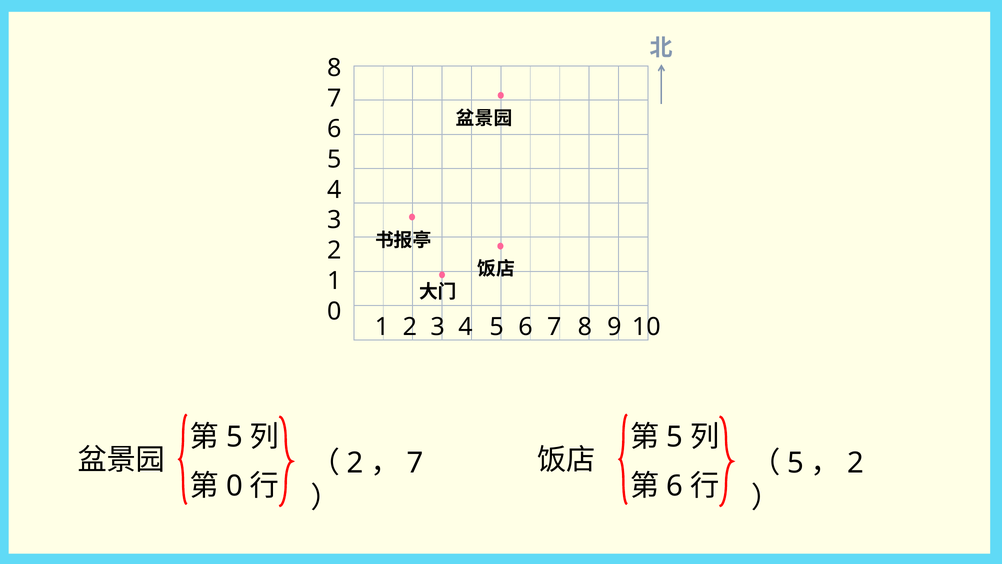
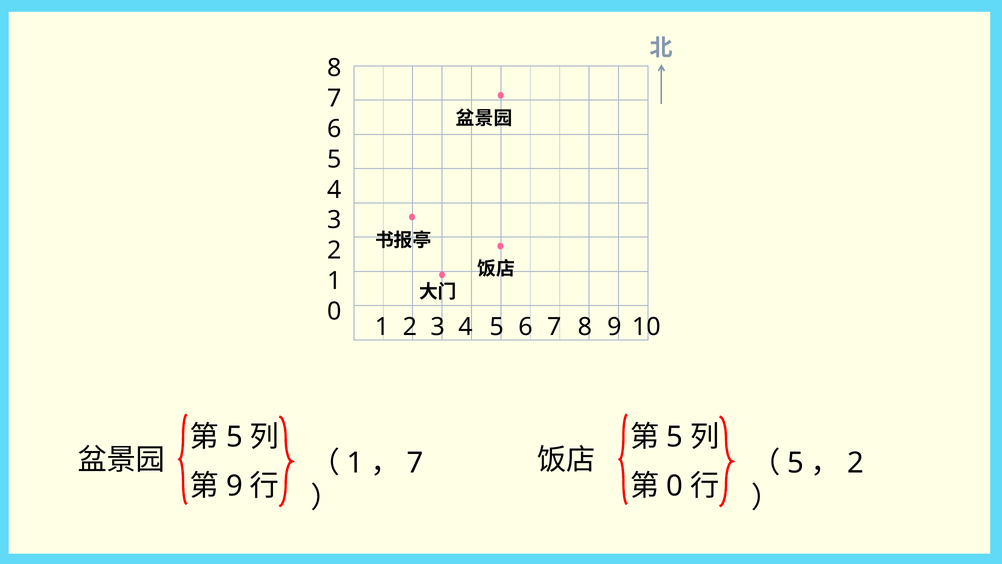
2 at (355, 463): 2 -> 1
0 at (234, 486): 0 -> 9
6 at (675, 486): 6 -> 0
